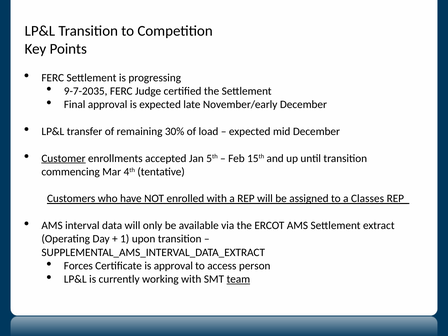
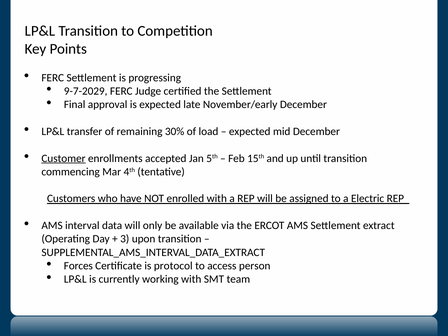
9-7-2035: 9-7-2035 -> 9-7-2029
Classes: Classes -> Electric
1: 1 -> 3
is approval: approval -> protocol
team underline: present -> none
